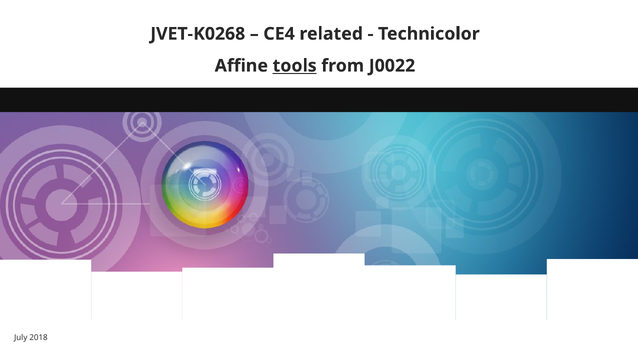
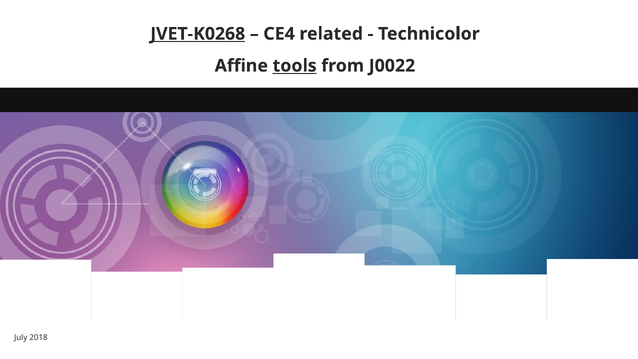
JVET-K0268 underline: none -> present
